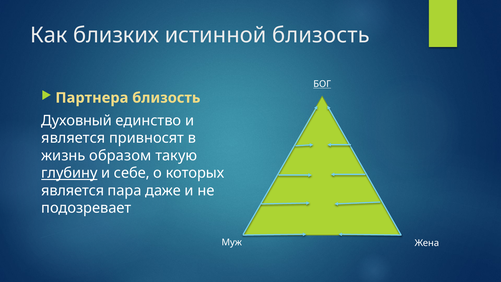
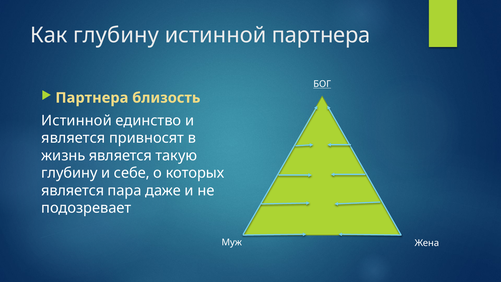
Как близких: близких -> глубину
истинной близость: близость -> партнера
Духовный at (77, 120): Духовный -> Истинной
жизнь образом: образом -> является
глубину at (69, 173) underline: present -> none
